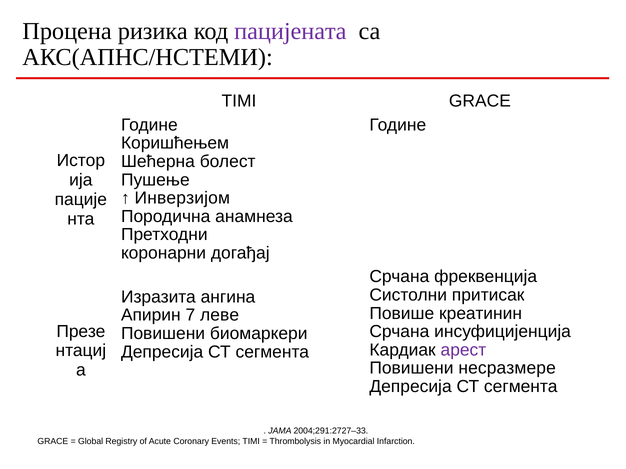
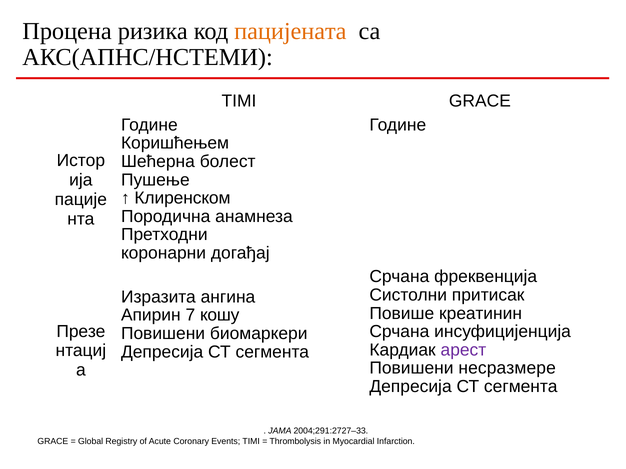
пацијената colour: purple -> orange
Инверзијом: Инверзијом -> Клиренском
леве: леве -> кошу
